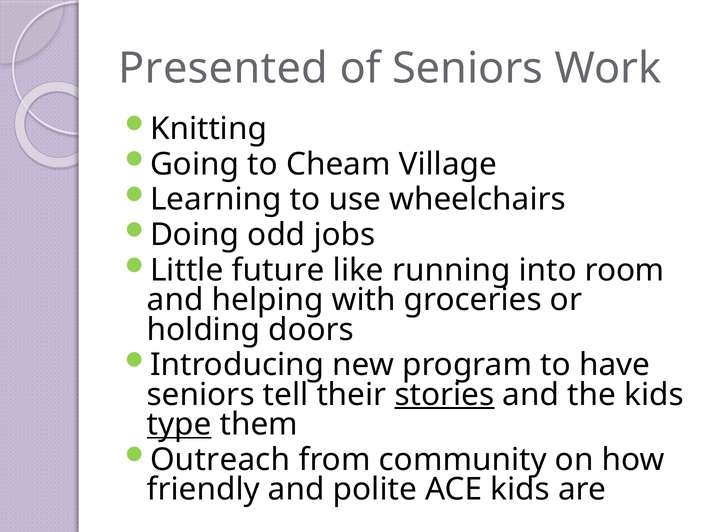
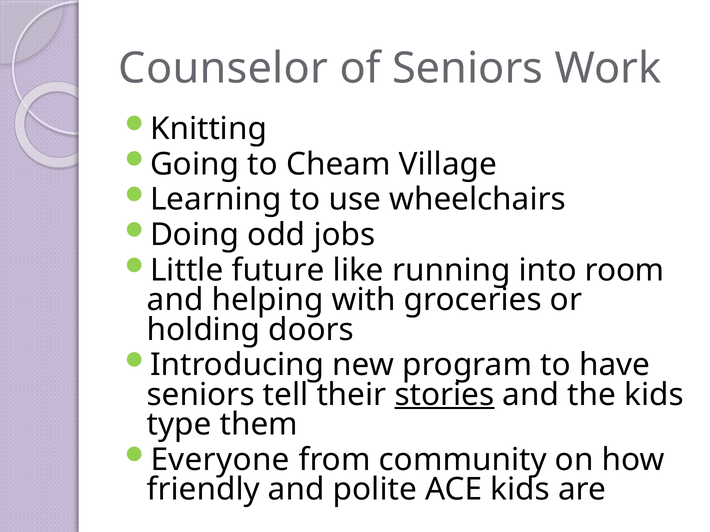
Presented: Presented -> Counselor
type underline: present -> none
Outreach: Outreach -> Everyone
